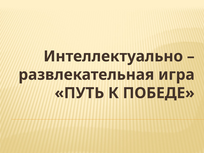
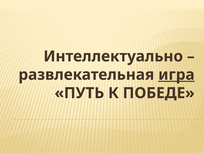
игра underline: none -> present
